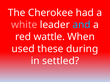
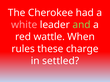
and colour: light blue -> light green
used: used -> rules
during: during -> charge
